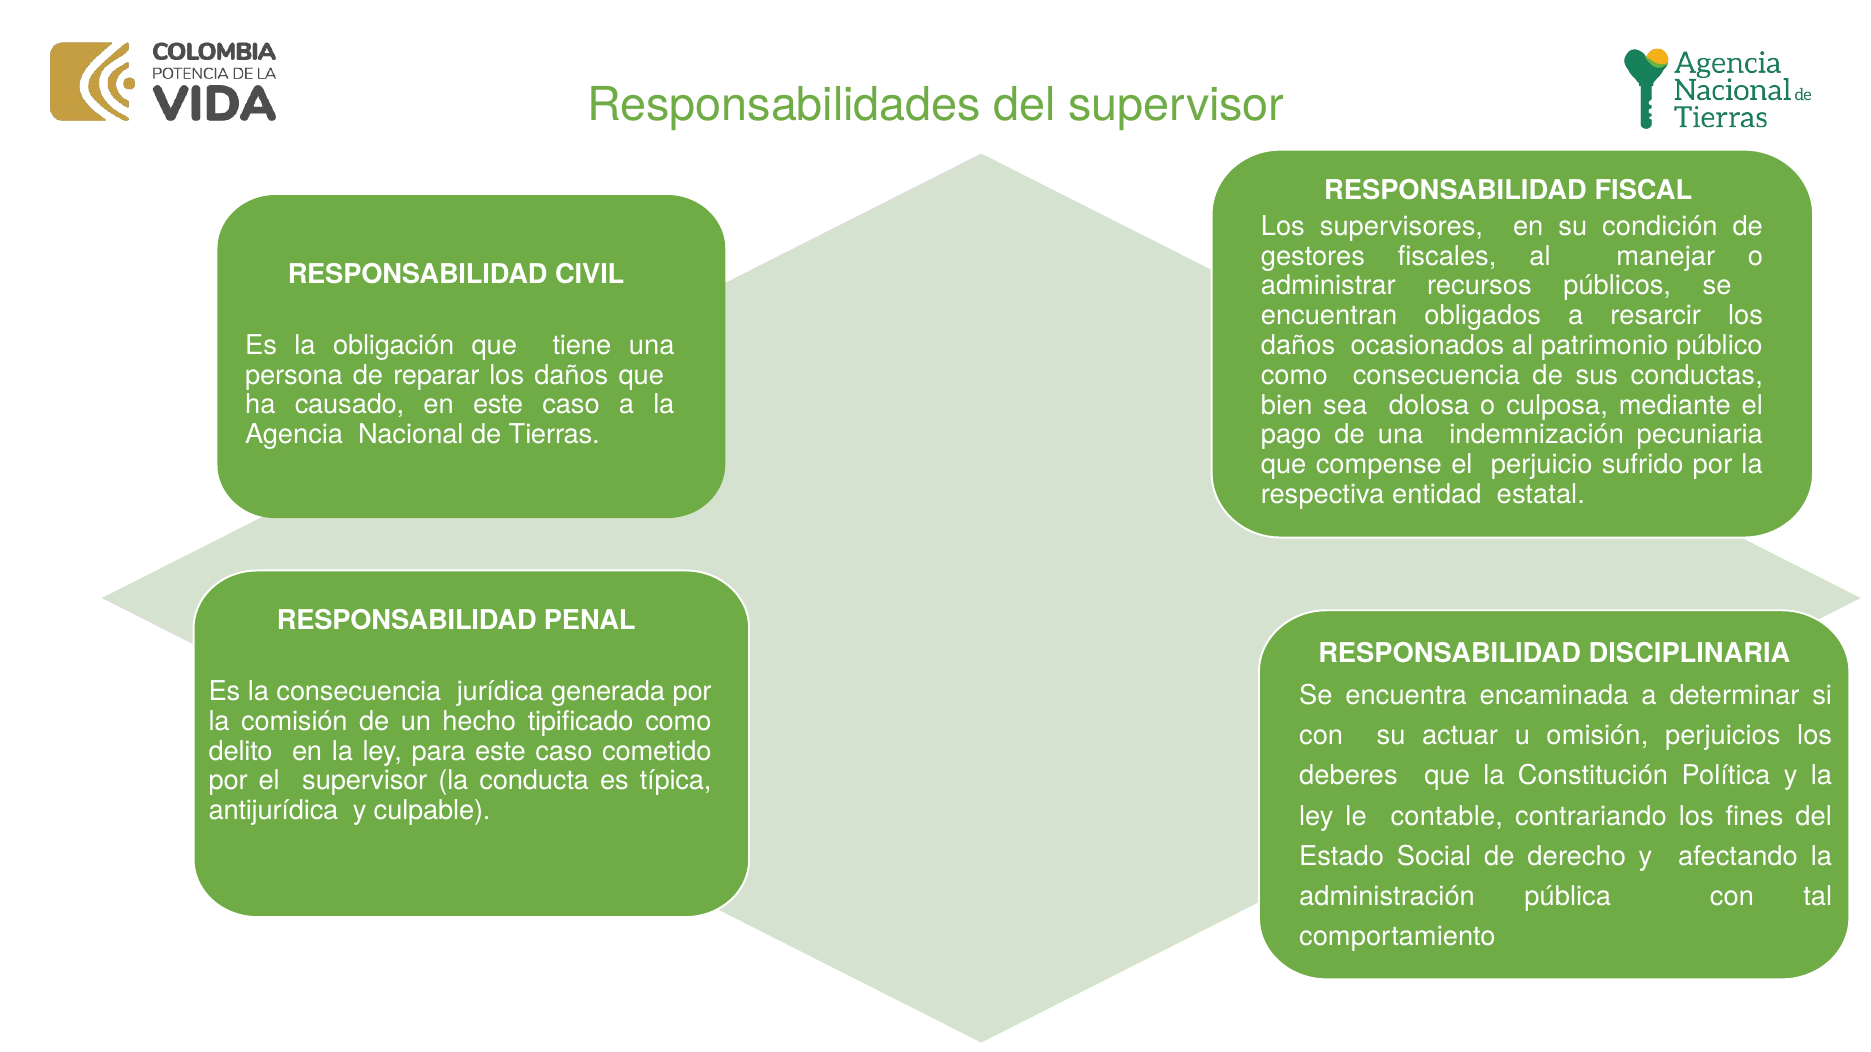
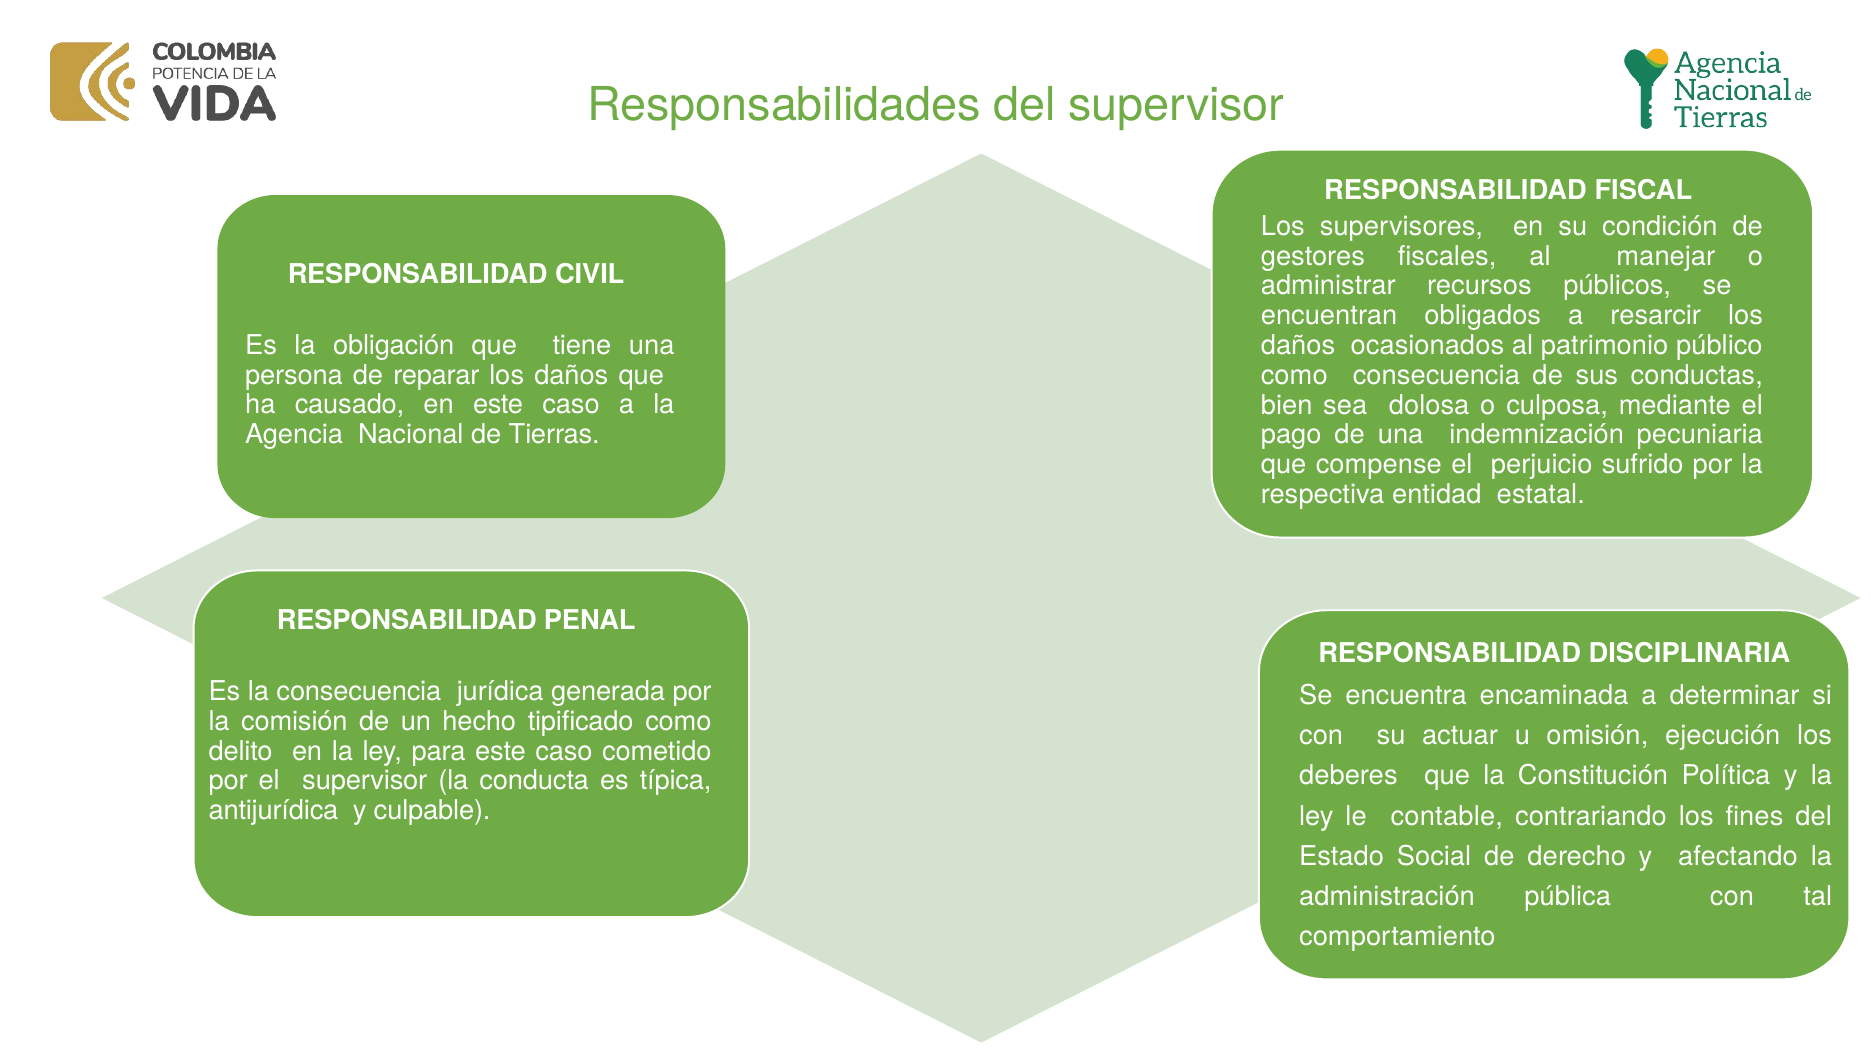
perjuicios: perjuicios -> ejecución
